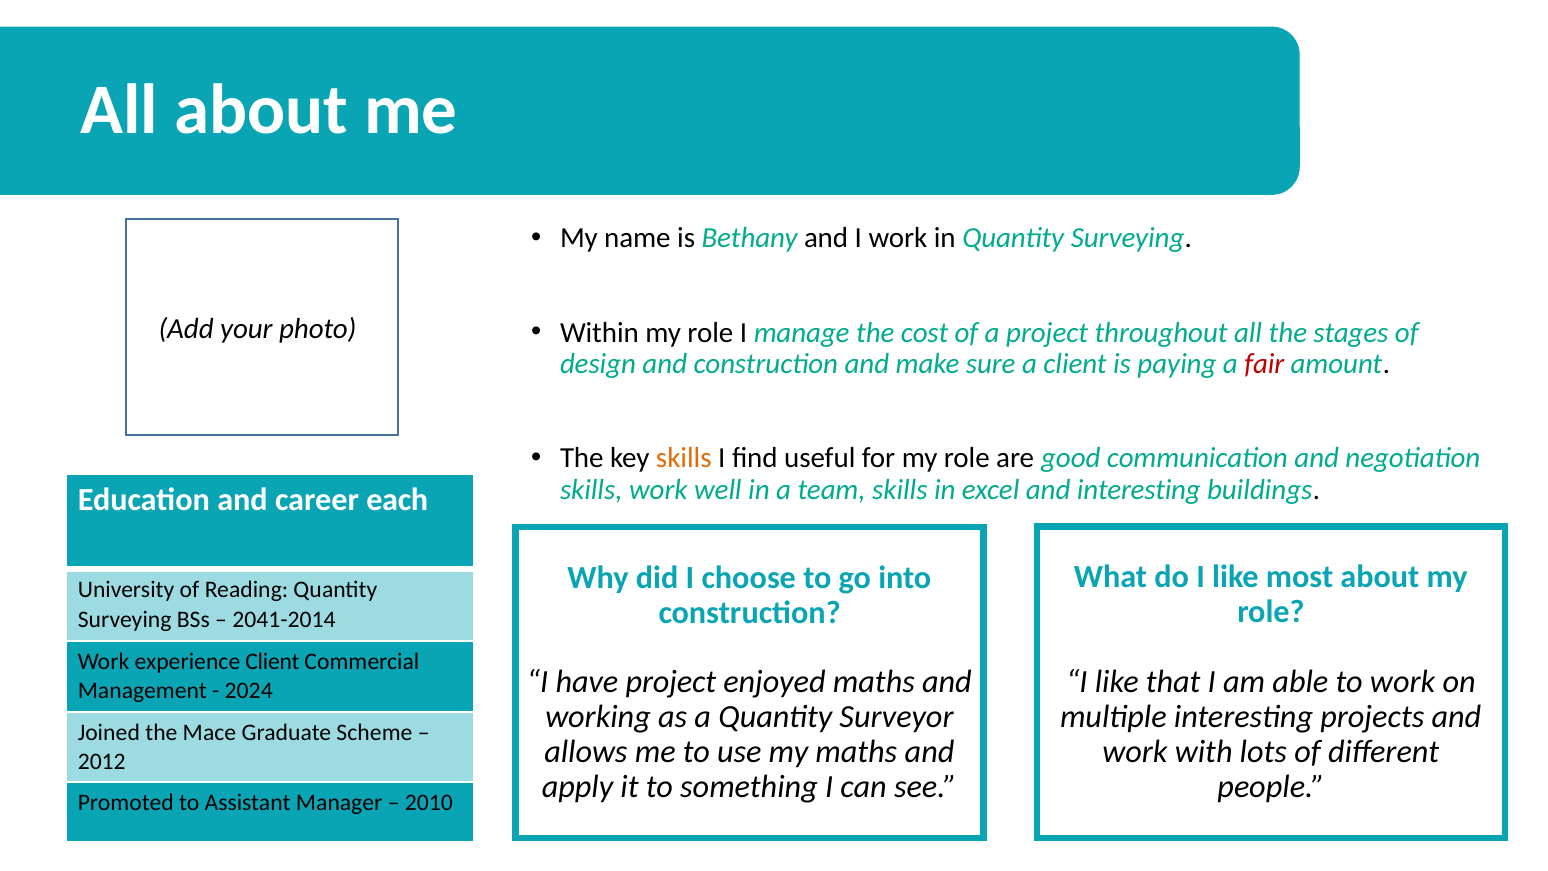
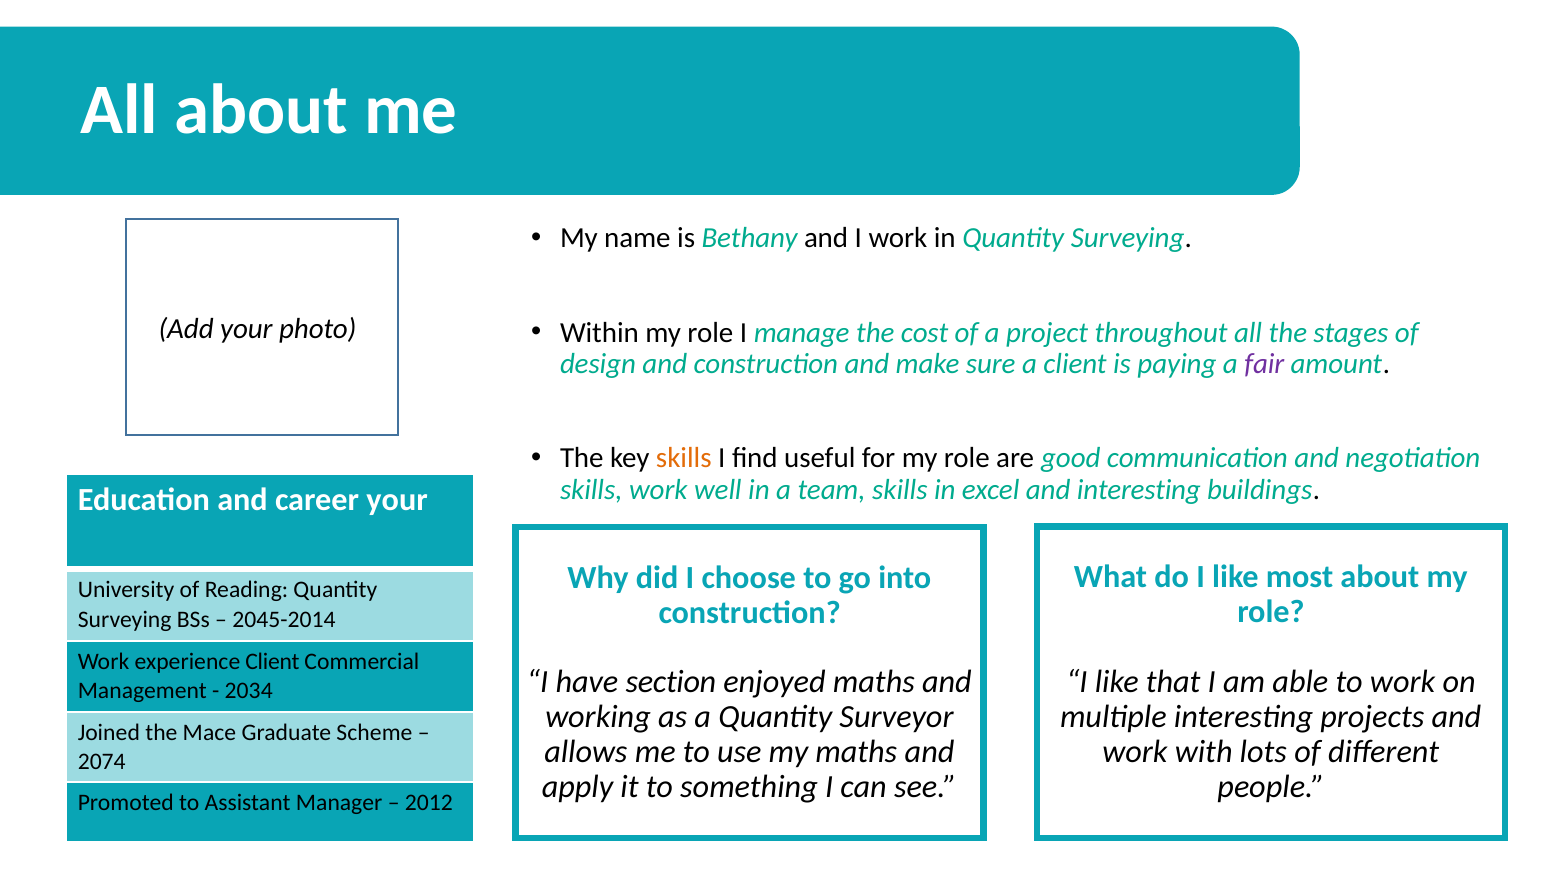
fair colour: red -> purple
career each: each -> your
2041-2014: 2041-2014 -> 2045-2014
have project: project -> section
2024: 2024 -> 2034
2012: 2012 -> 2074
2010: 2010 -> 2012
